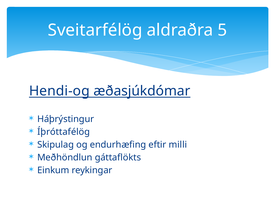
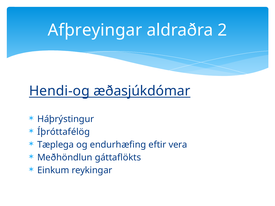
Sveitarfélög: Sveitarfélög -> Afþreyingar
5: 5 -> 2
Skipulag: Skipulag -> Tæplega
milli: milli -> vera
